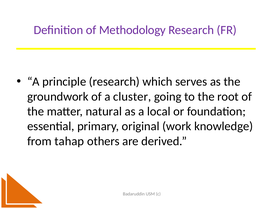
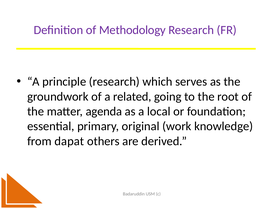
cluster: cluster -> related
natural: natural -> agenda
tahap: tahap -> dapat
